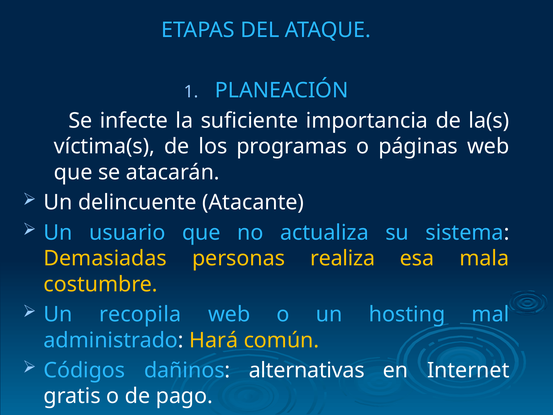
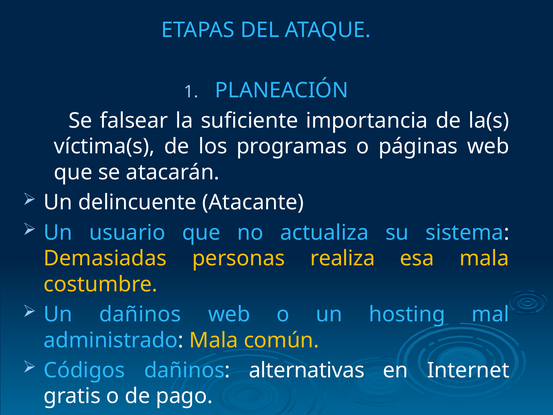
infecte: infecte -> falsear
Un recopila: recopila -> dañinos
administrado Hará: Hará -> Mala
